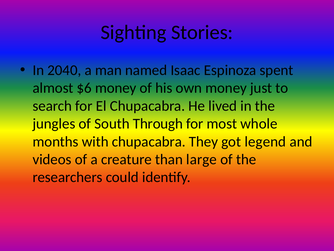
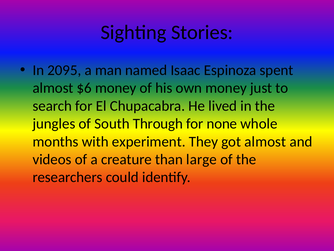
2040: 2040 -> 2095
most: most -> none
with chupacabra: chupacabra -> experiment
got legend: legend -> almost
